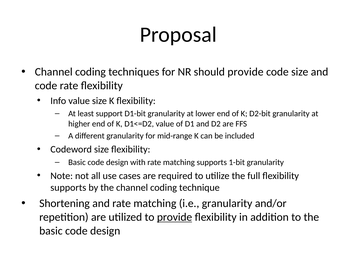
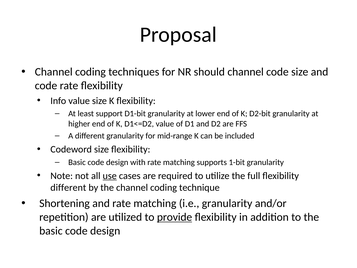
should provide: provide -> channel
use underline: none -> present
supports at (68, 188): supports -> different
